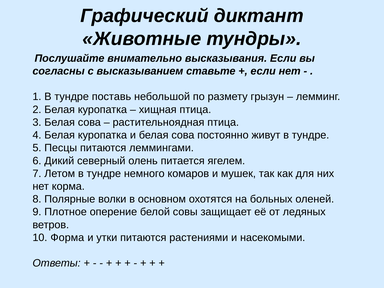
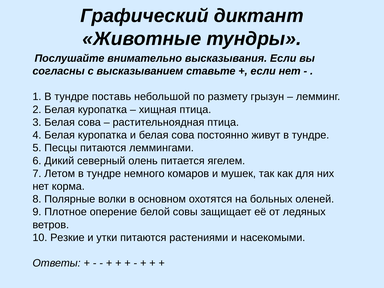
Форма: Форма -> Резкие
